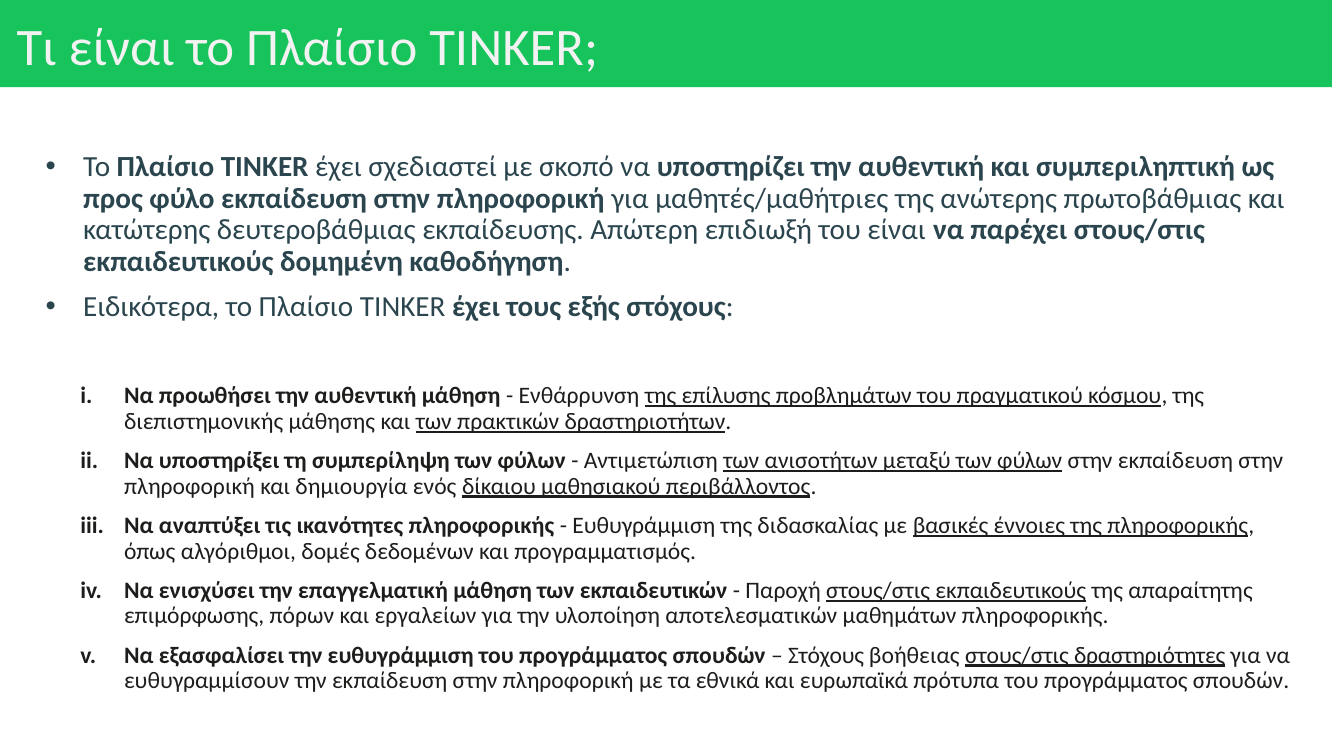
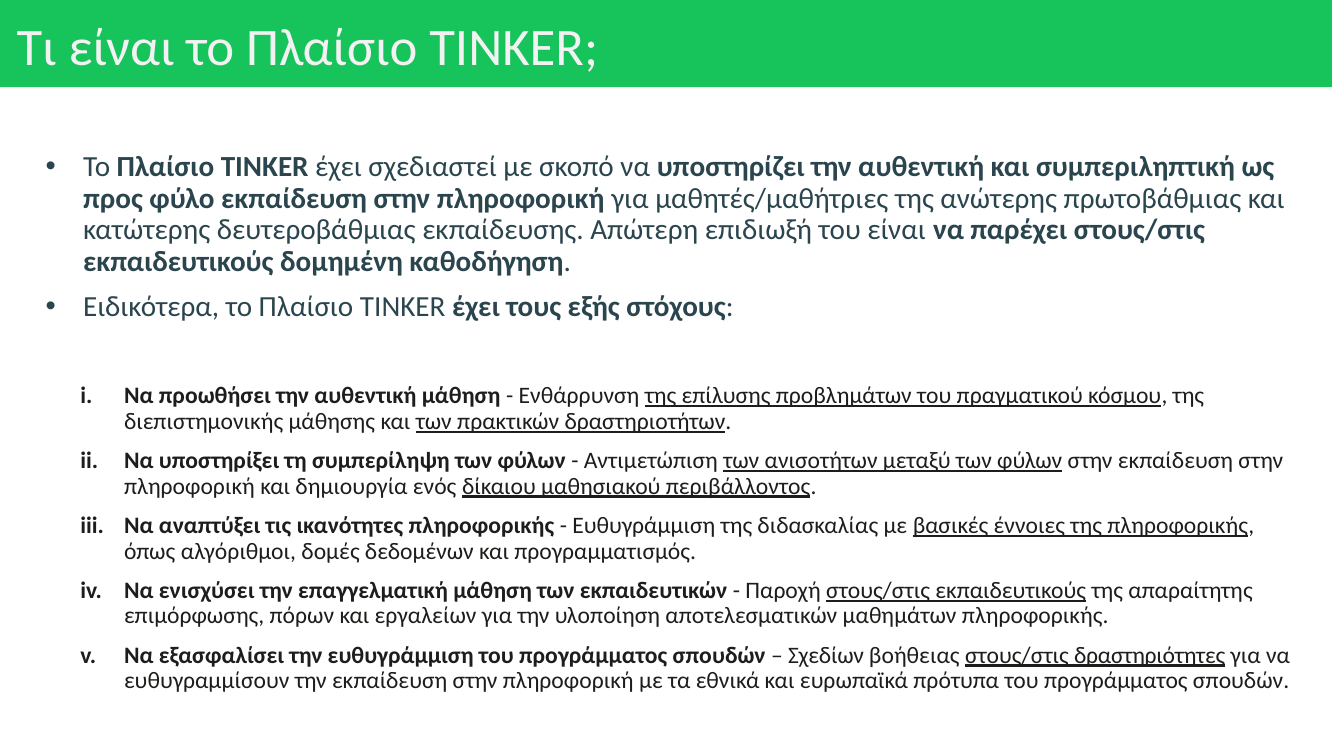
Στόχους at (826, 656): Στόχους -> Σχεδίων
